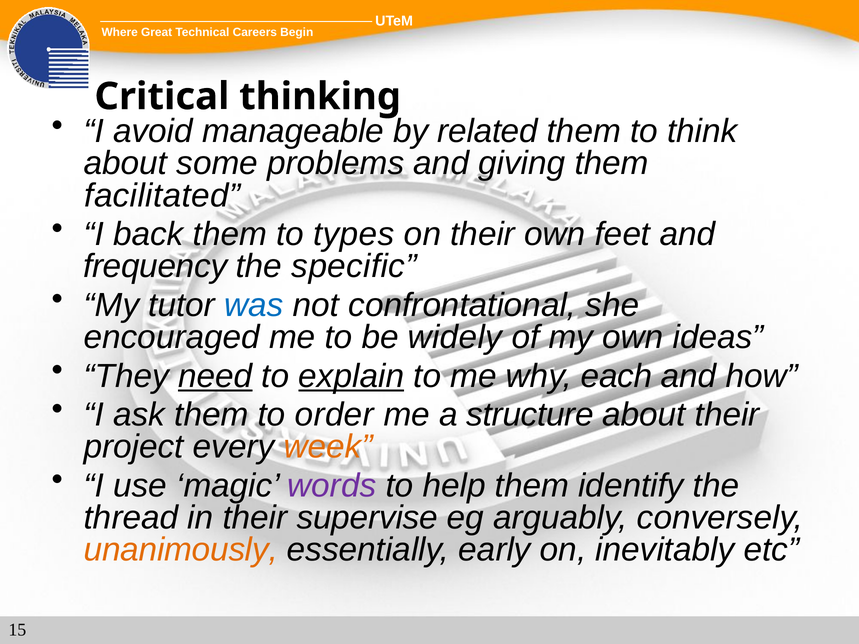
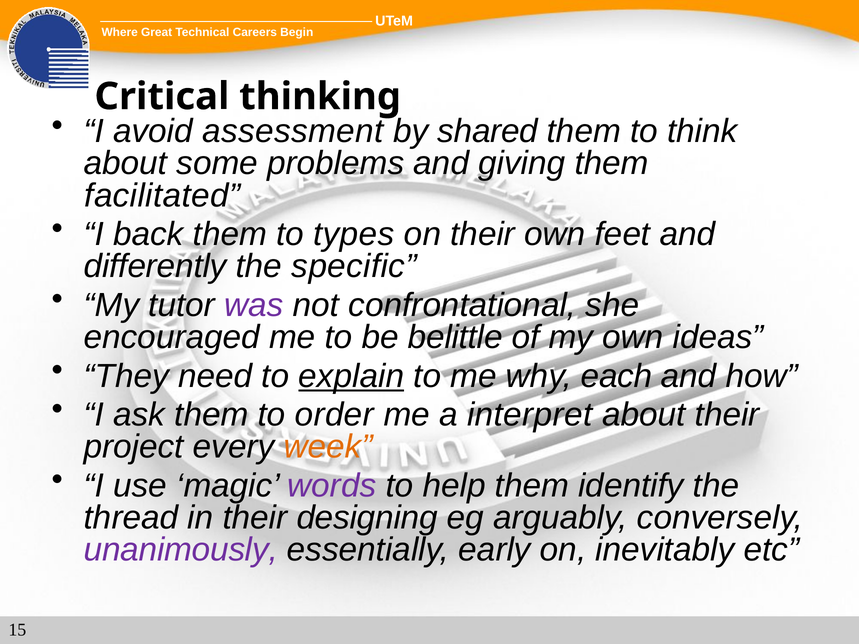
manageable: manageable -> assessment
related: related -> shared
frequency: frequency -> differently
was colour: blue -> purple
widely: widely -> belittle
need underline: present -> none
structure: structure -> interpret
supervise: supervise -> designing
unanimously colour: orange -> purple
